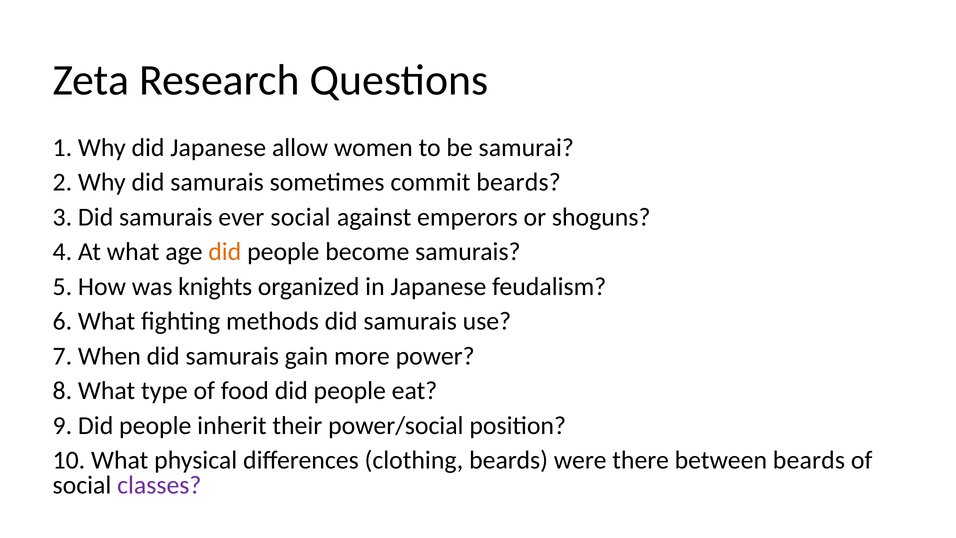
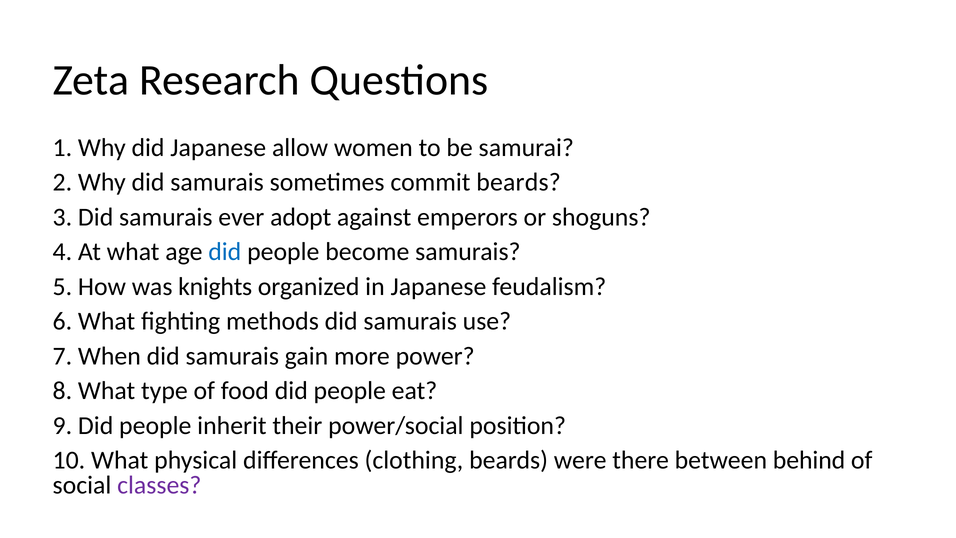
ever social: social -> adopt
did at (225, 252) colour: orange -> blue
between beards: beards -> behind
